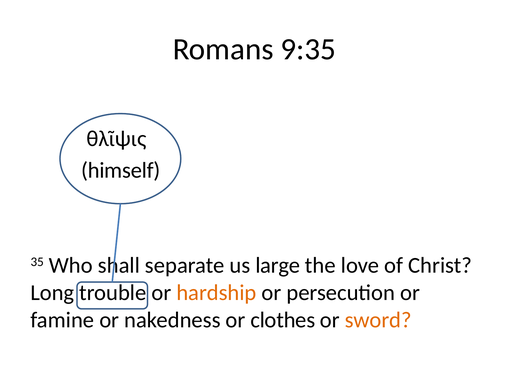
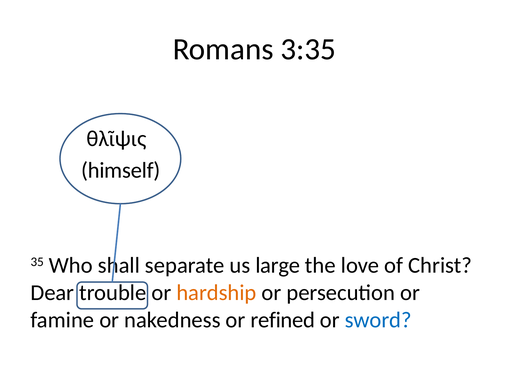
9:35: 9:35 -> 3:35
Long: Long -> Dear
clothes: clothes -> refined
sword colour: orange -> blue
